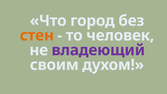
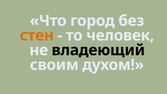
владеющий colour: purple -> black
